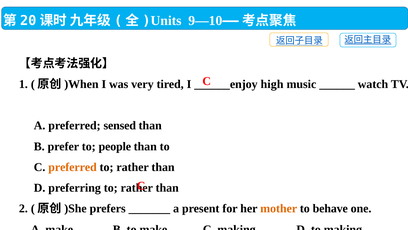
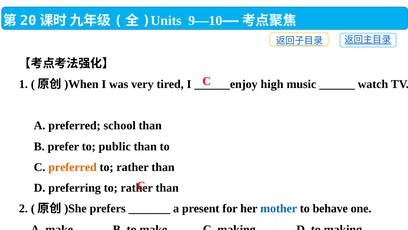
sensed: sensed -> school
people: people -> public
mother colour: orange -> blue
